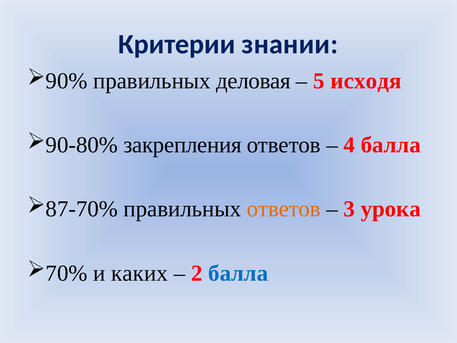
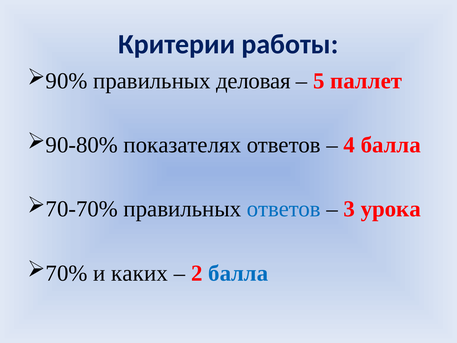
знании: знании -> работы
исходя: исходя -> паллет
закрепления: закрепления -> показателях
87-70%: 87-70% -> 70-70%
ответов at (284, 209) colour: orange -> blue
